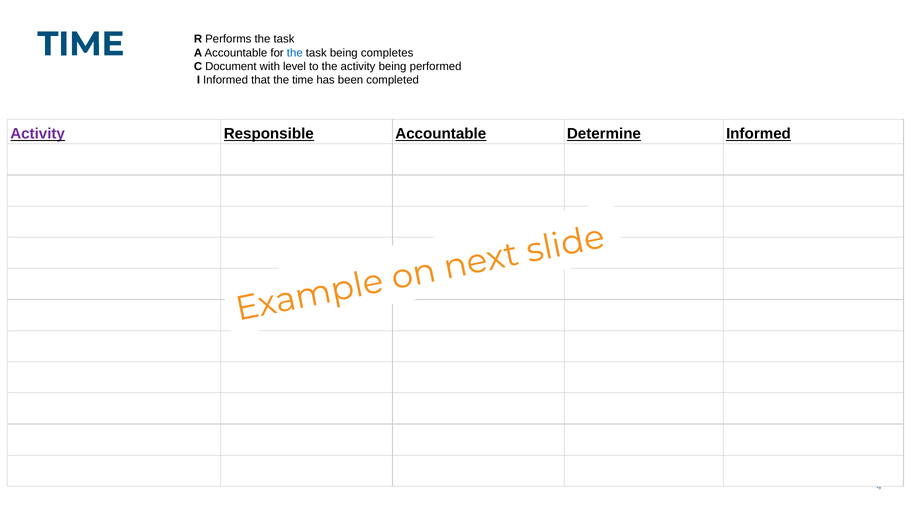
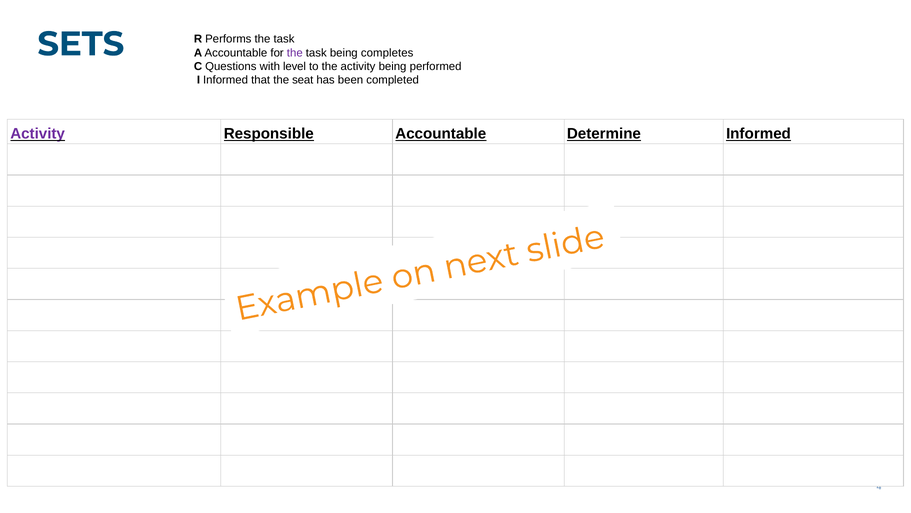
TIME at (81, 44): TIME -> SETS
the at (295, 53) colour: blue -> purple
Document: Document -> Questions
the time: time -> seat
